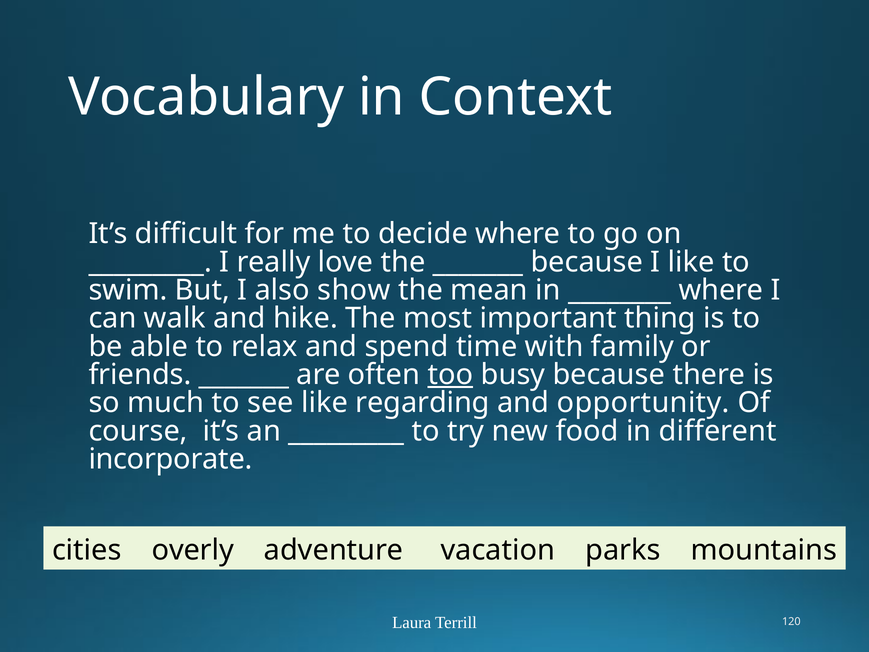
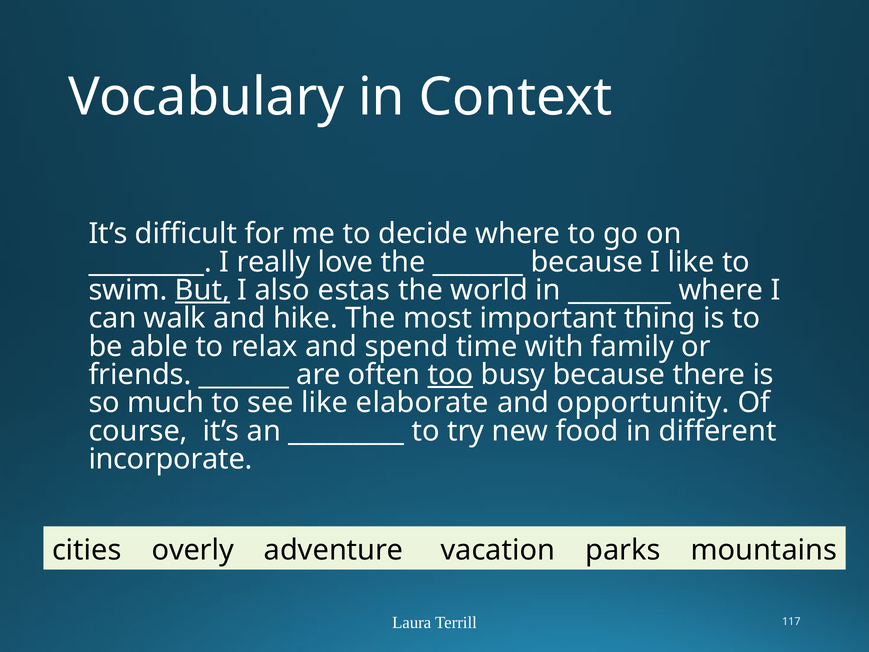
But underline: none -> present
show: show -> estas
mean: mean -> world
regarding: regarding -> elaborate
120: 120 -> 117
